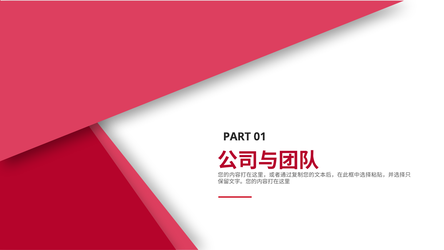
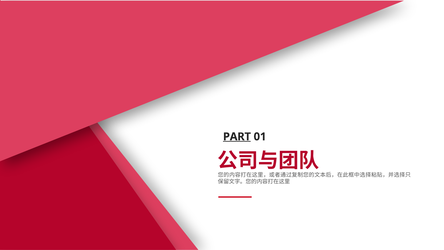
PART underline: none -> present
